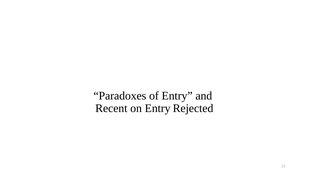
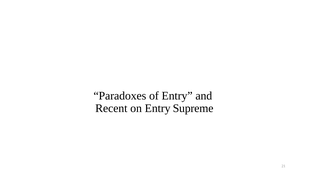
Rejected: Rejected -> Supreme
